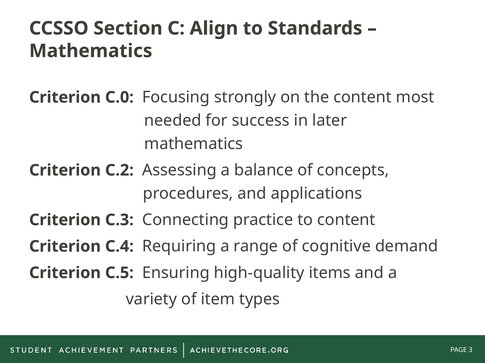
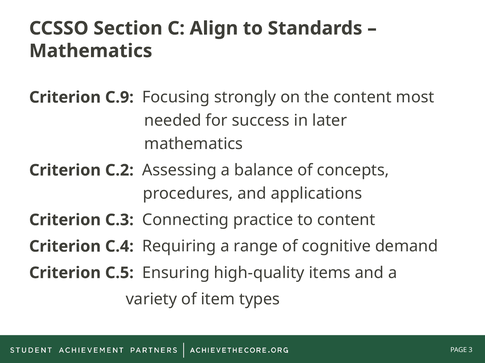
C.0: C.0 -> C.9
